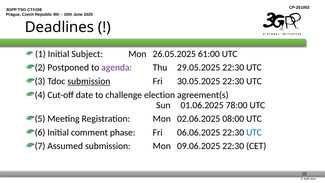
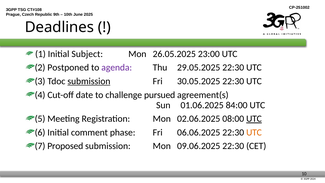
61:00: 61:00 -> 23:00
election: election -> pursued
78:00: 78:00 -> 84:00
UTC at (254, 119) underline: none -> present
UTC at (254, 132) colour: blue -> orange
Assumed: Assumed -> Proposed
